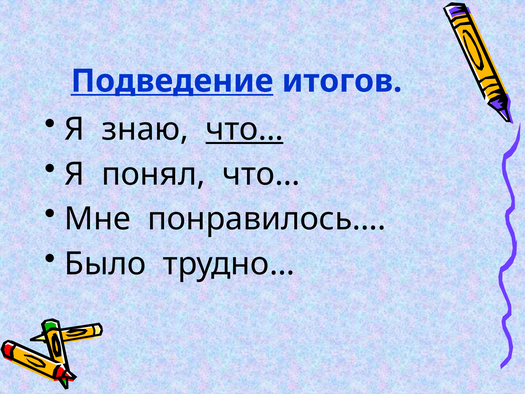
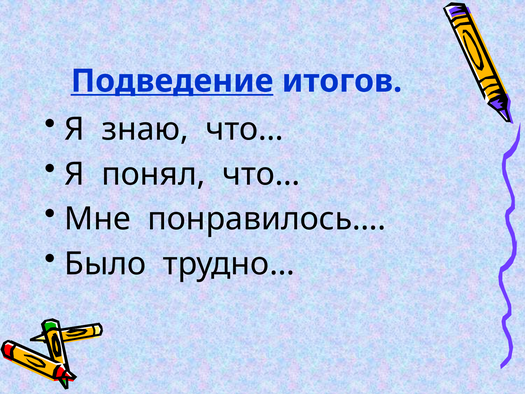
что… at (245, 129) underline: present -> none
